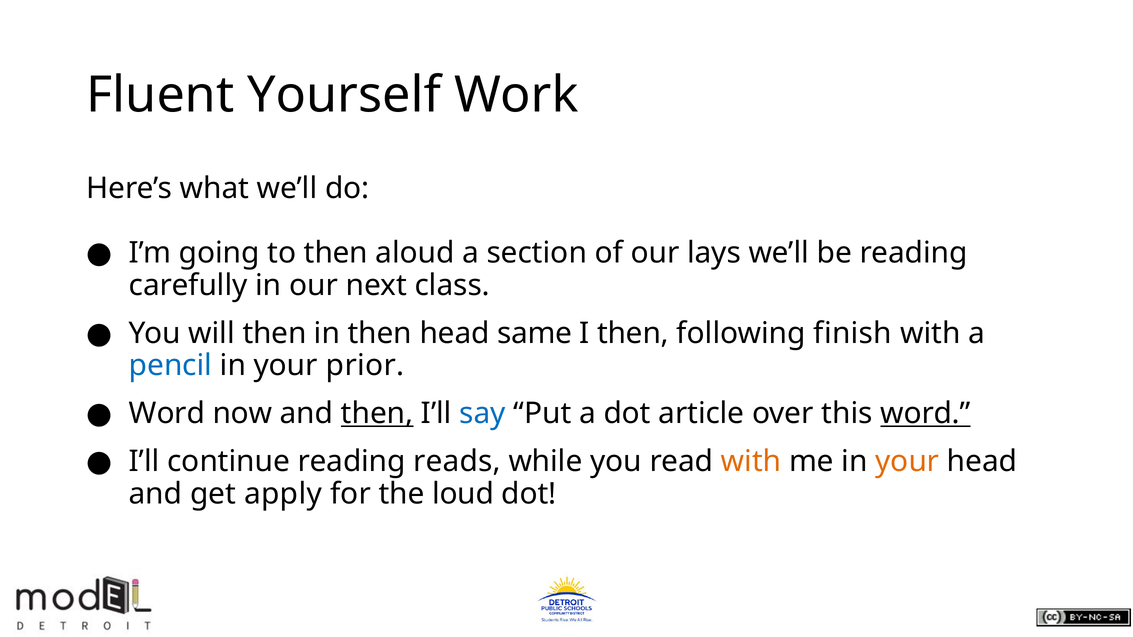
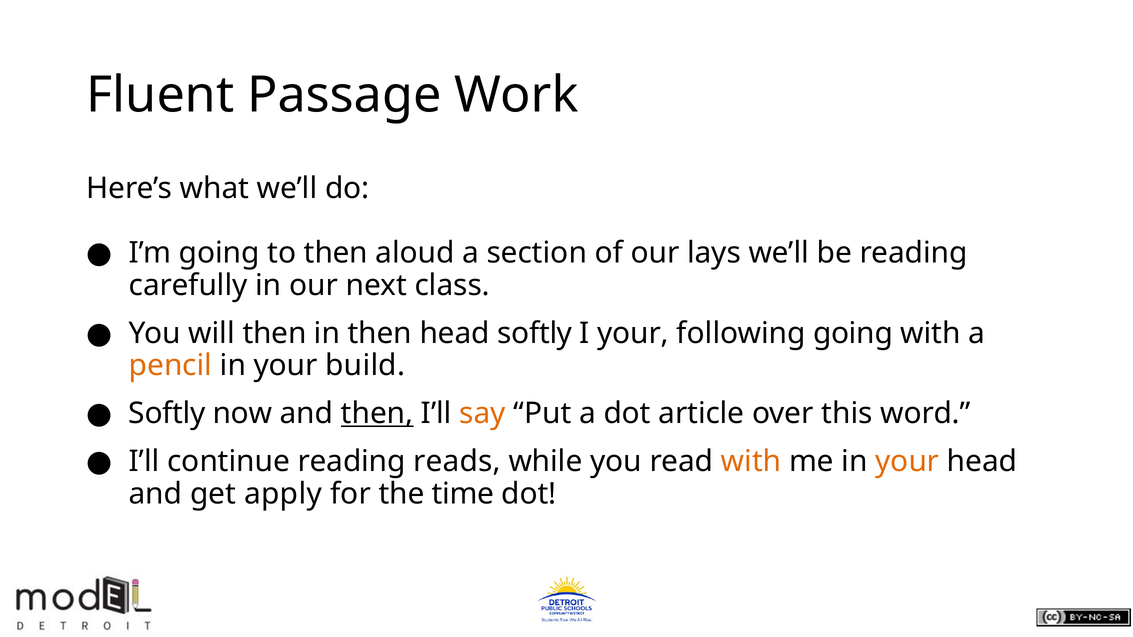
Yourself: Yourself -> Passage
head same: same -> softly
I then: then -> your
following finish: finish -> going
pencil colour: blue -> orange
prior: prior -> build
Word at (167, 414): Word -> Softly
say colour: blue -> orange
word at (925, 414) underline: present -> none
loud: loud -> time
